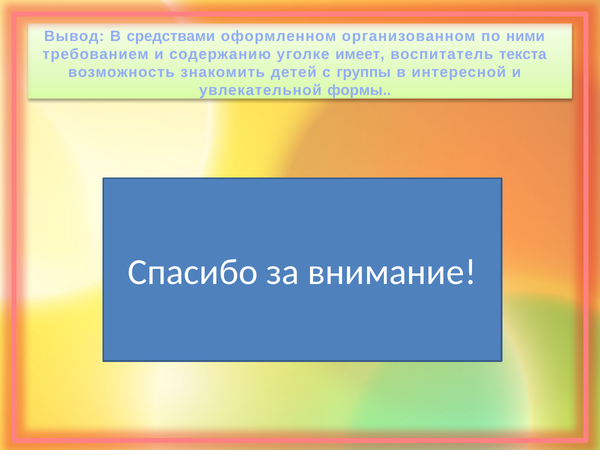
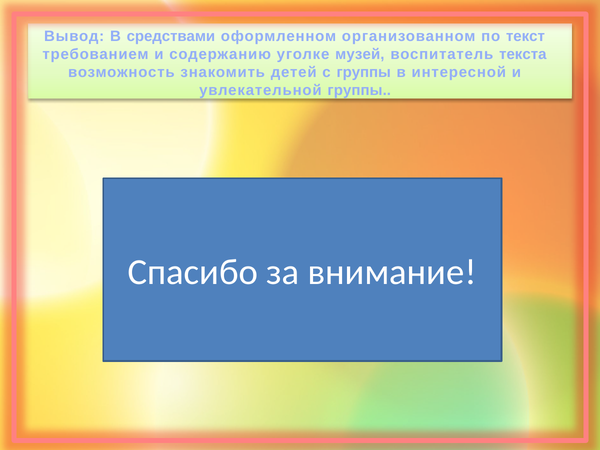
ними: ними -> текст
имеет: имеет -> музей
увлекательной формы: формы -> группы
